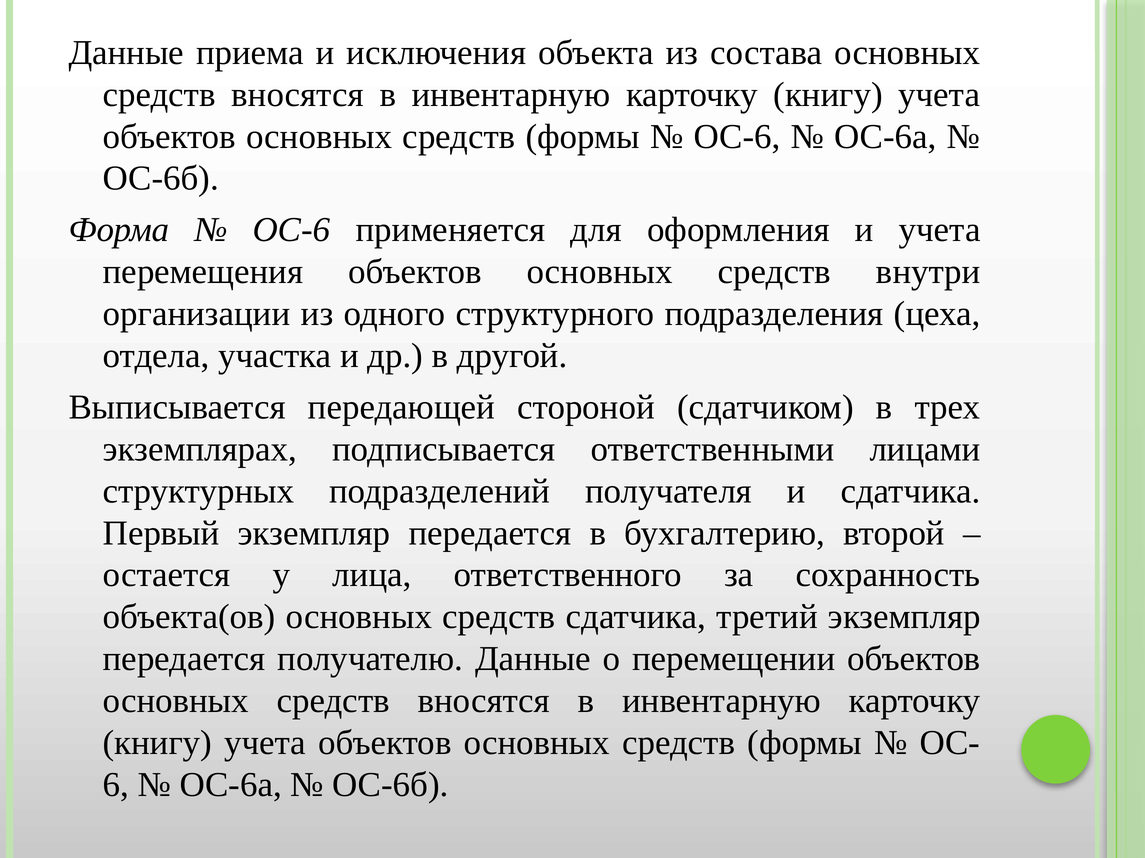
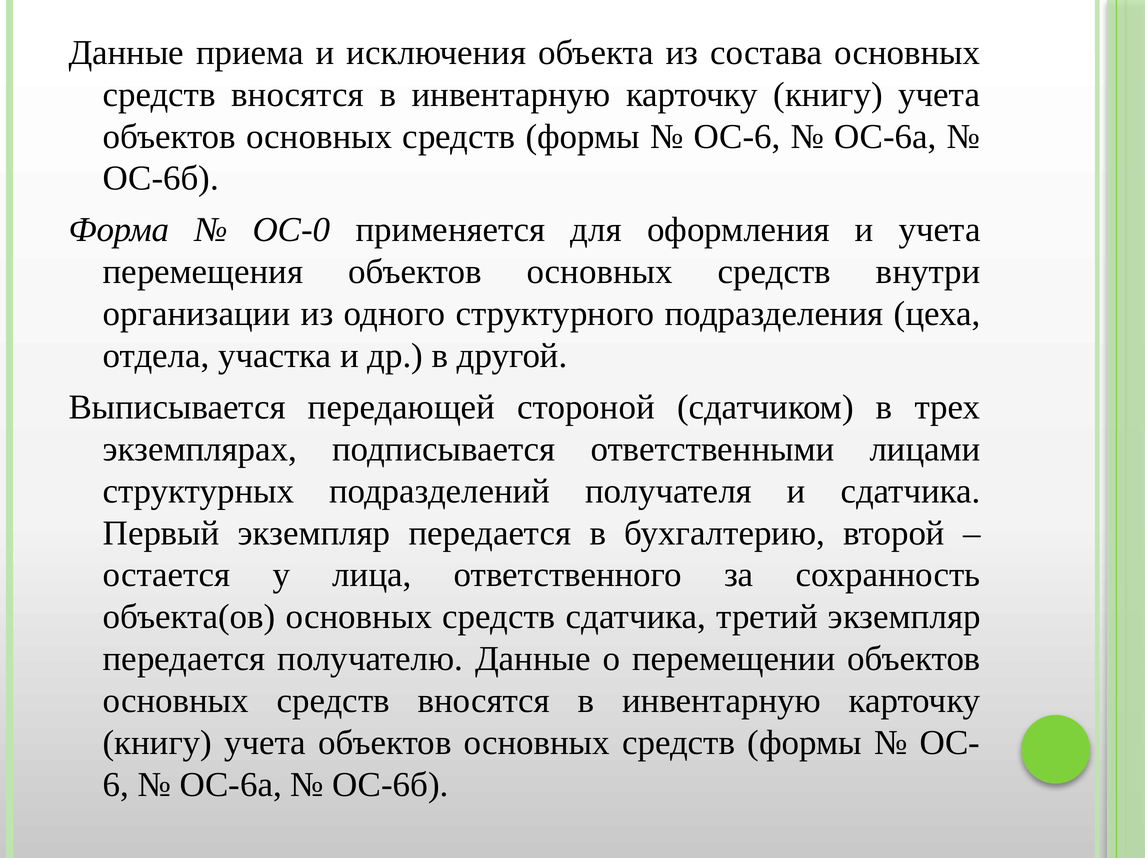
ОС-6 at (292, 230): ОС-6 -> ОС-0
